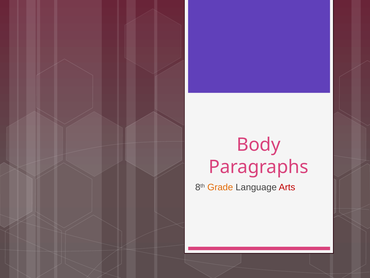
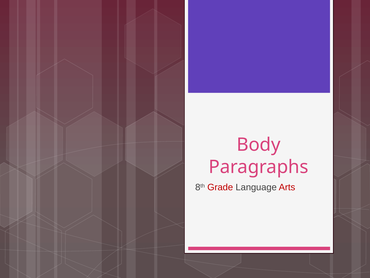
Grade colour: orange -> red
